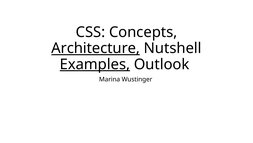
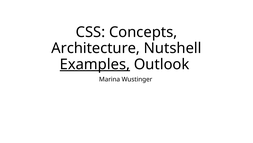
Architecture underline: present -> none
